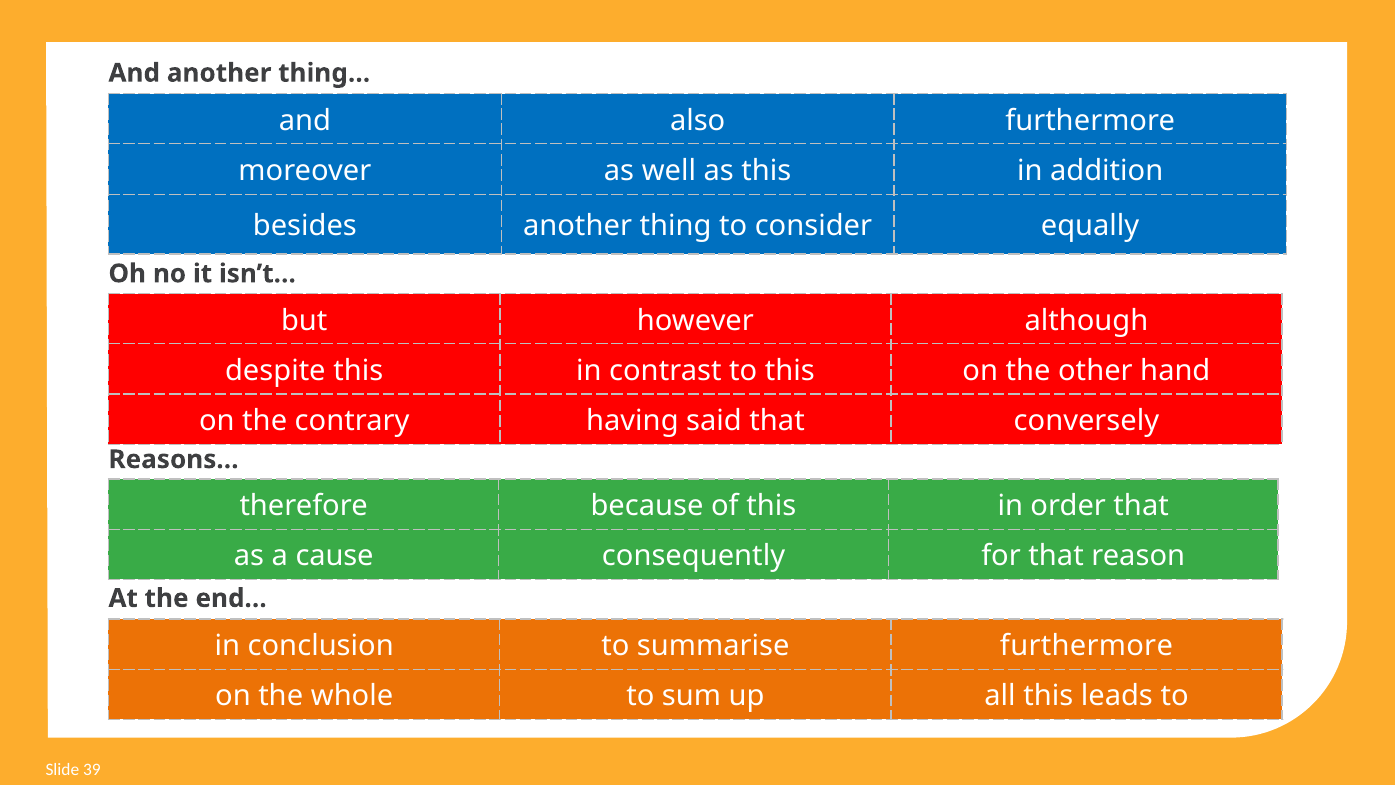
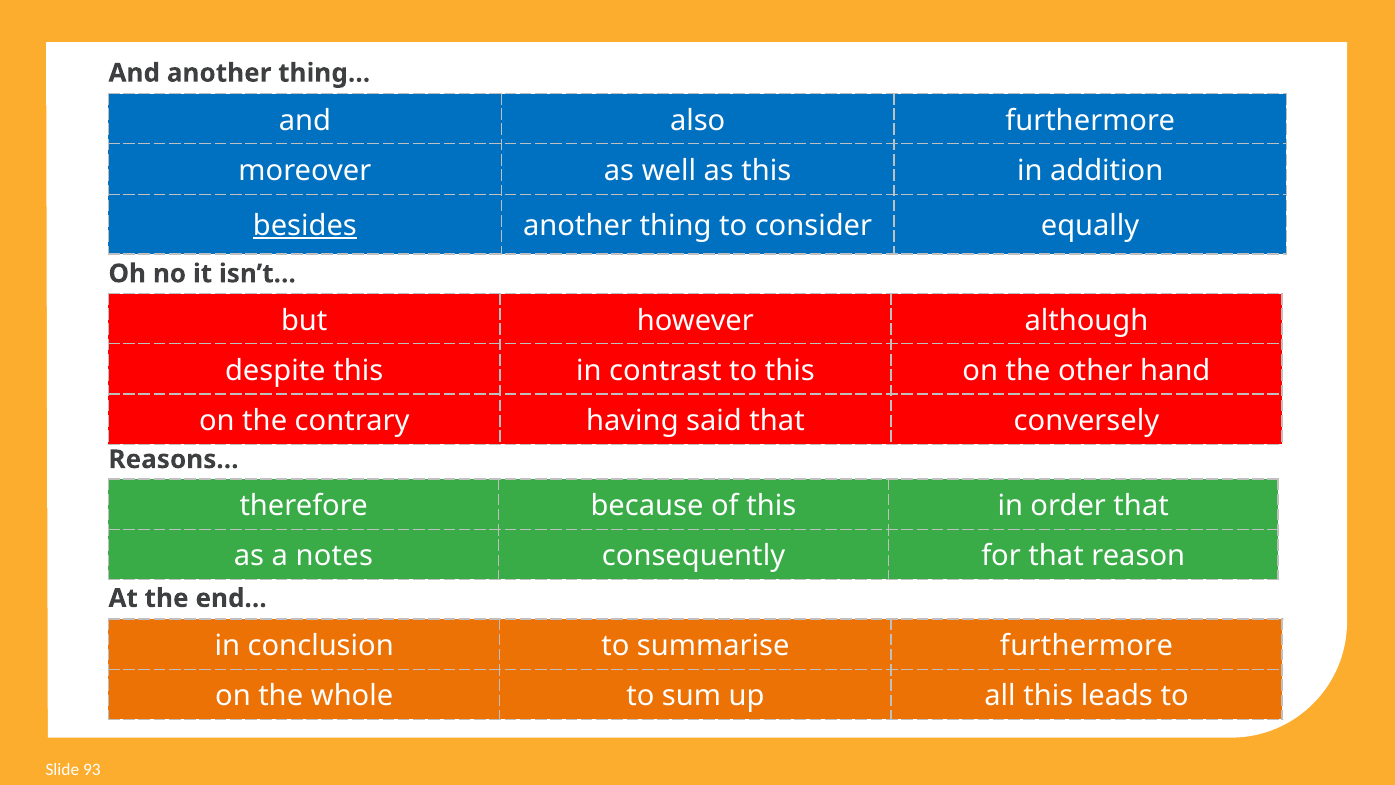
besides underline: none -> present
cause: cause -> notes
39: 39 -> 93
